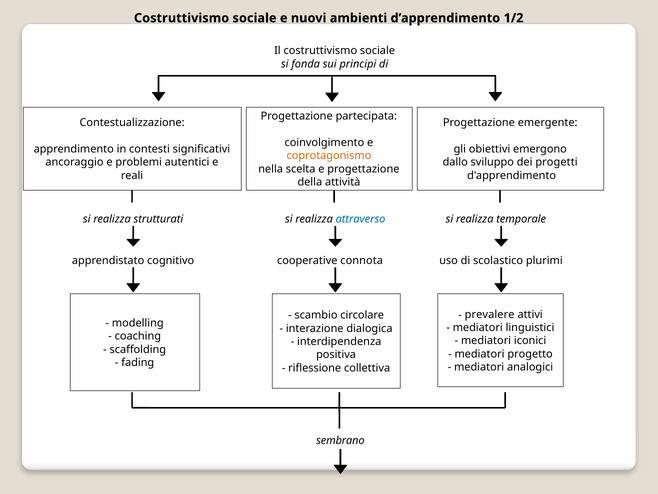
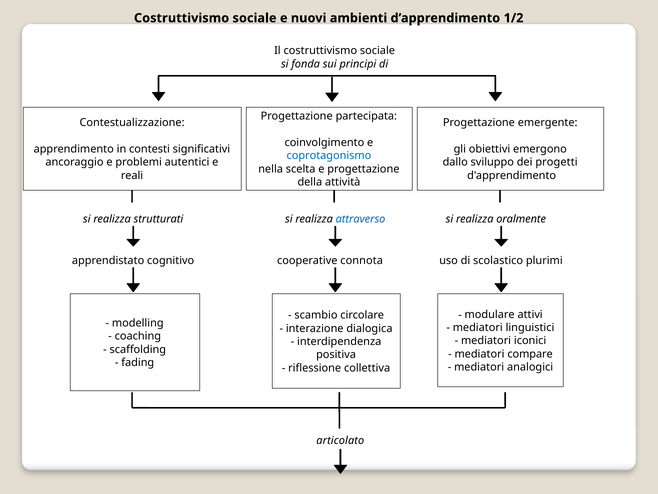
coprotagonismo colour: orange -> blue
temporale: temporale -> oralmente
prevalere: prevalere -> modulare
progetto: progetto -> compare
sembrano: sembrano -> articolato
